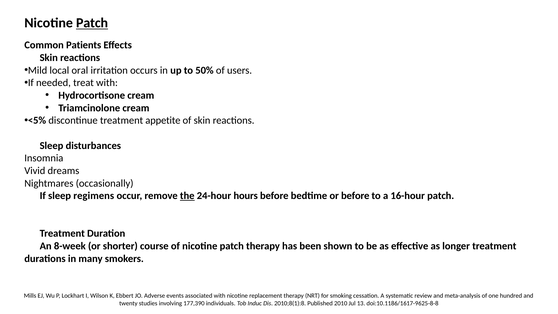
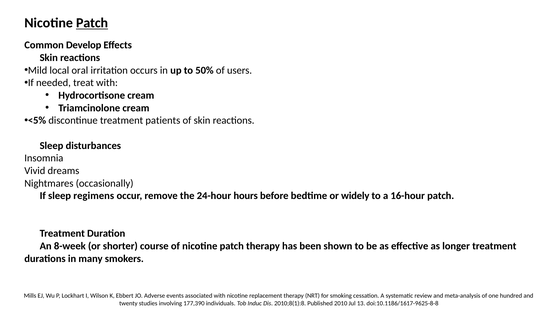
Patients: Patients -> Develop
appetite: appetite -> patients
the underline: present -> none
or before: before -> widely
